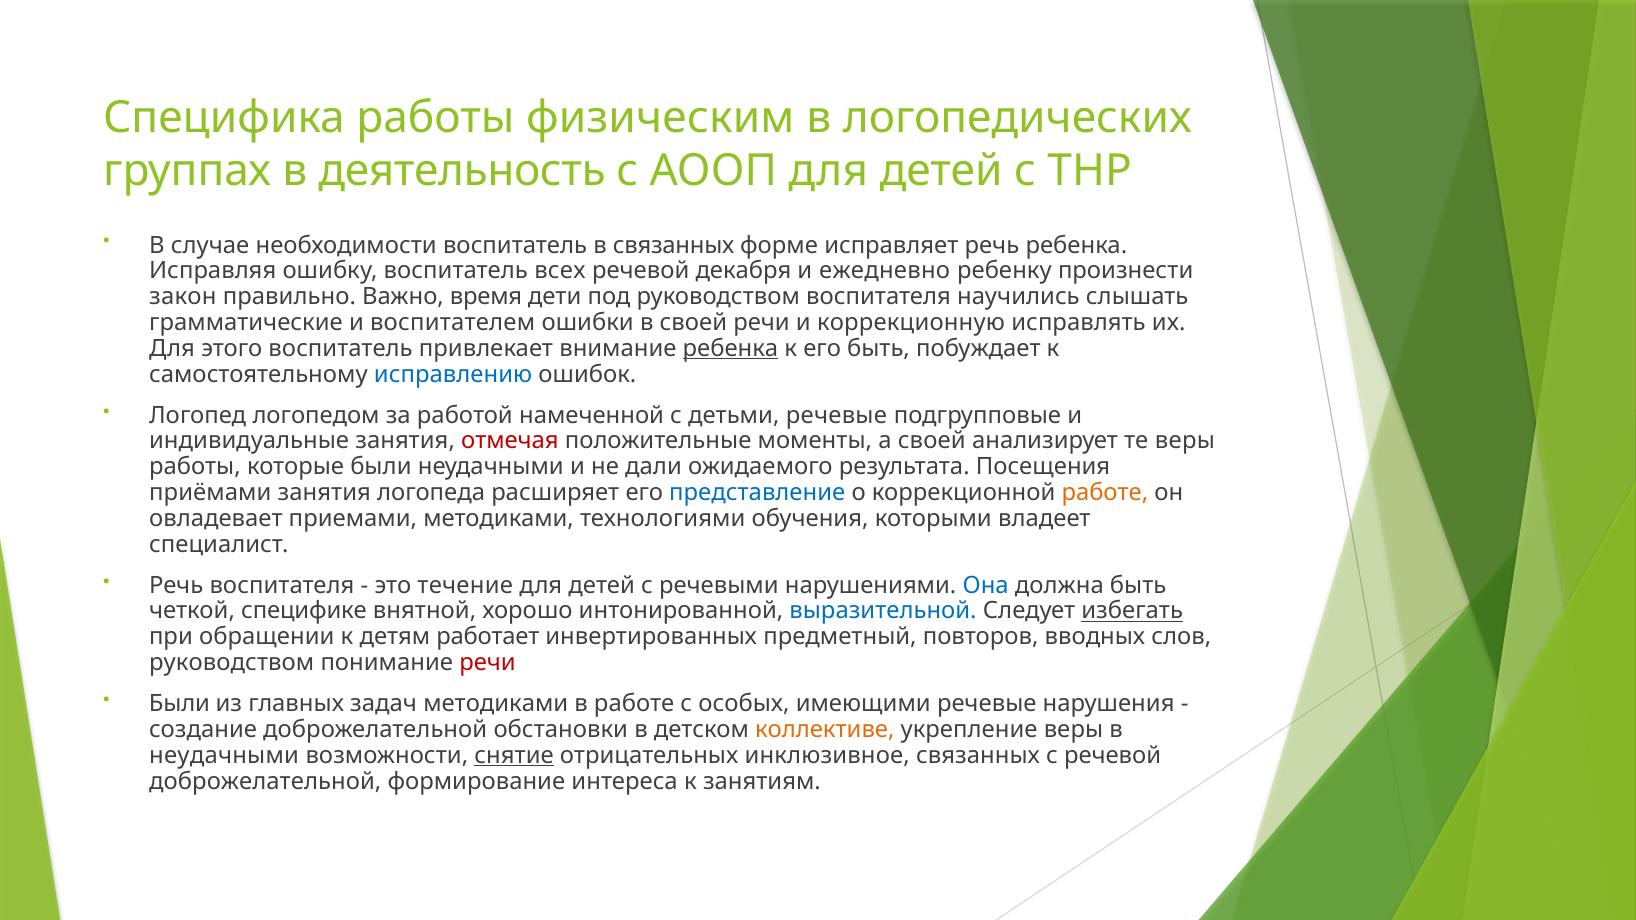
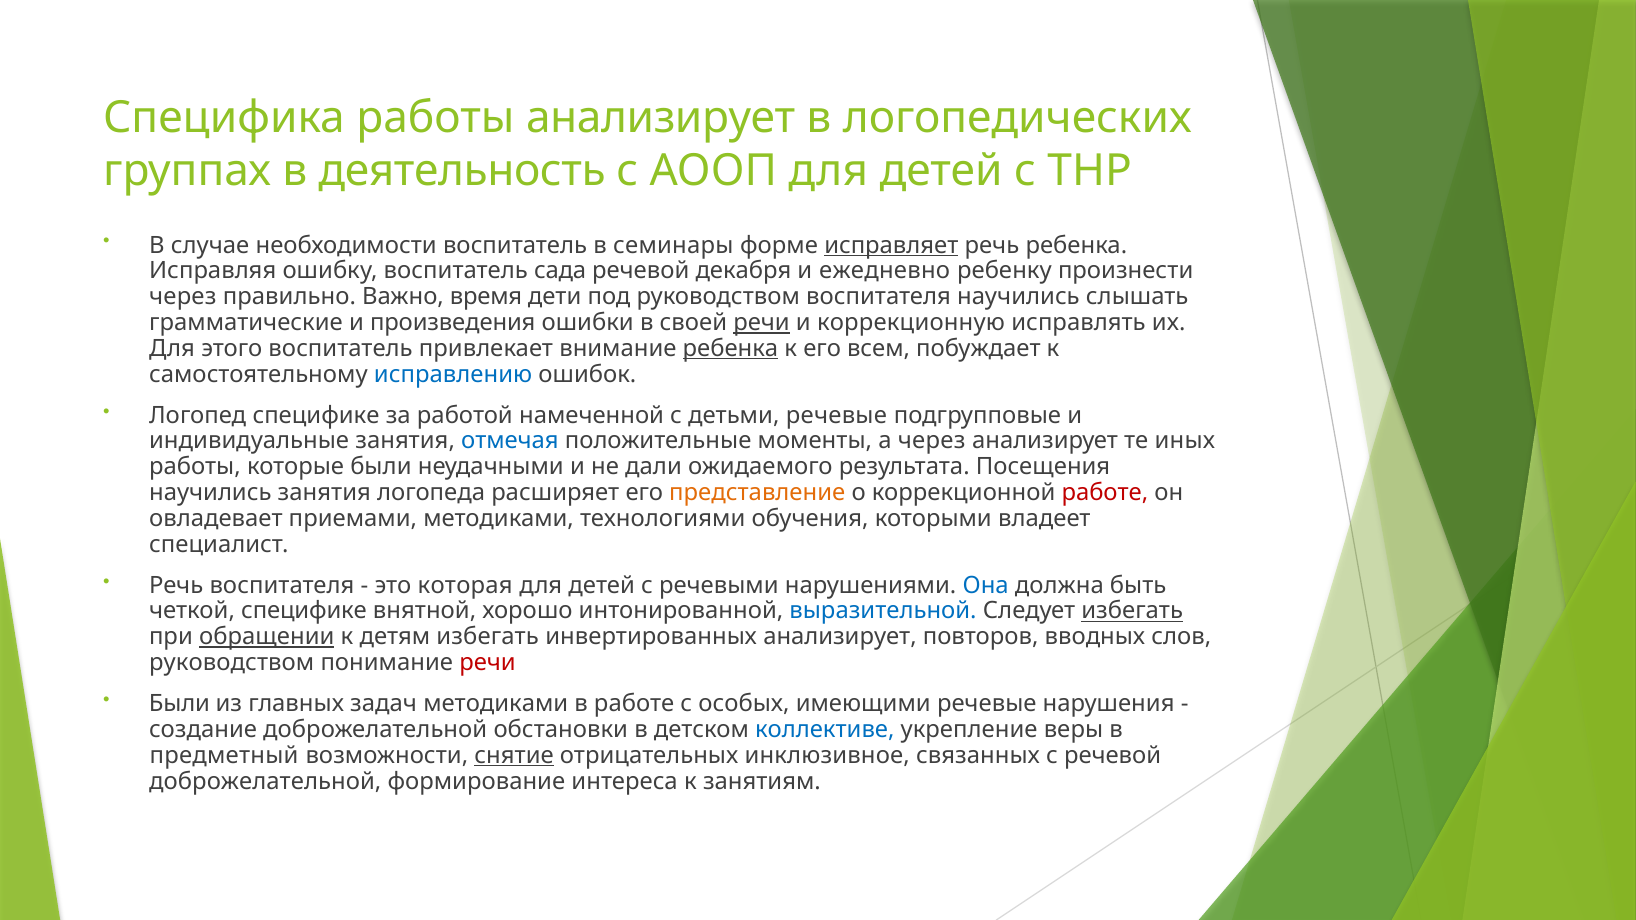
работы физическим: физическим -> анализирует
в связанных: связанных -> семинары
исправляет underline: none -> present
всех: всех -> сада
закон at (183, 297): закон -> через
воспитателем: воспитателем -> произведения
речи at (762, 323) underline: none -> present
его быть: быть -> всем
Логопед логопедом: логопедом -> специфике
отмечая colour: red -> blue
а своей: своей -> через
те веры: веры -> иных
приёмами at (210, 493): приёмами -> научились
представление colour: blue -> orange
работе at (1105, 493) colour: orange -> red
течение: течение -> которая
обращении underline: none -> present
детям работает: работает -> избегать
инвертированных предметный: предметный -> анализирует
коллективе colour: orange -> blue
неудачными at (224, 756): неудачными -> предметный
